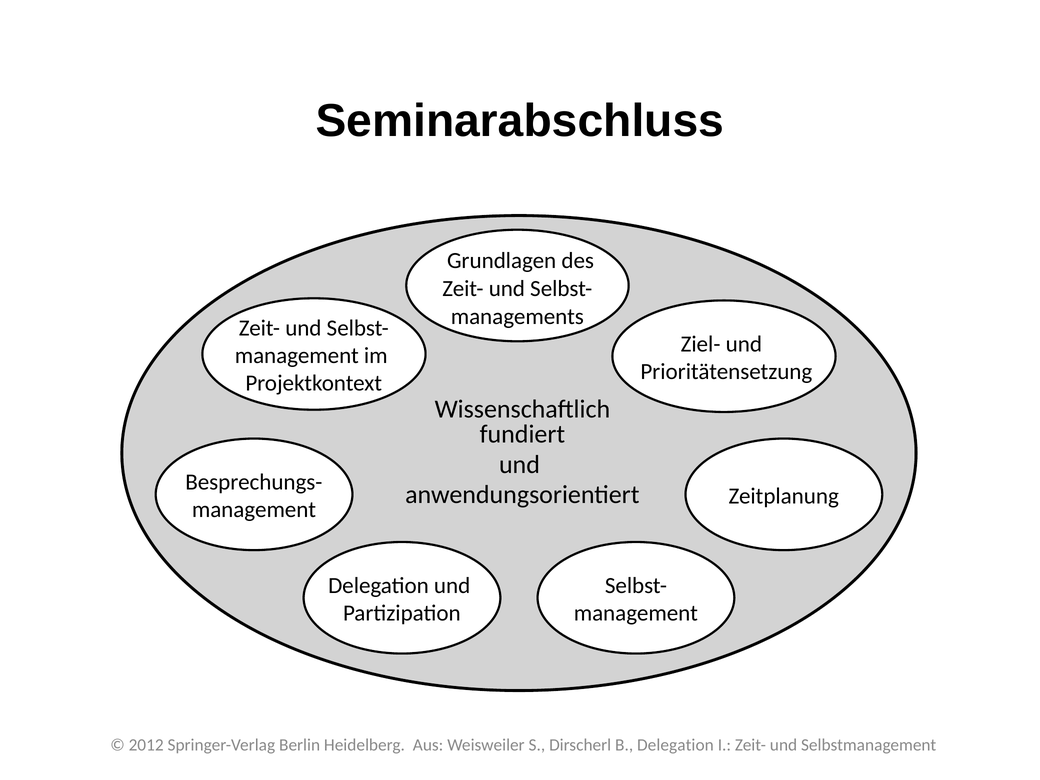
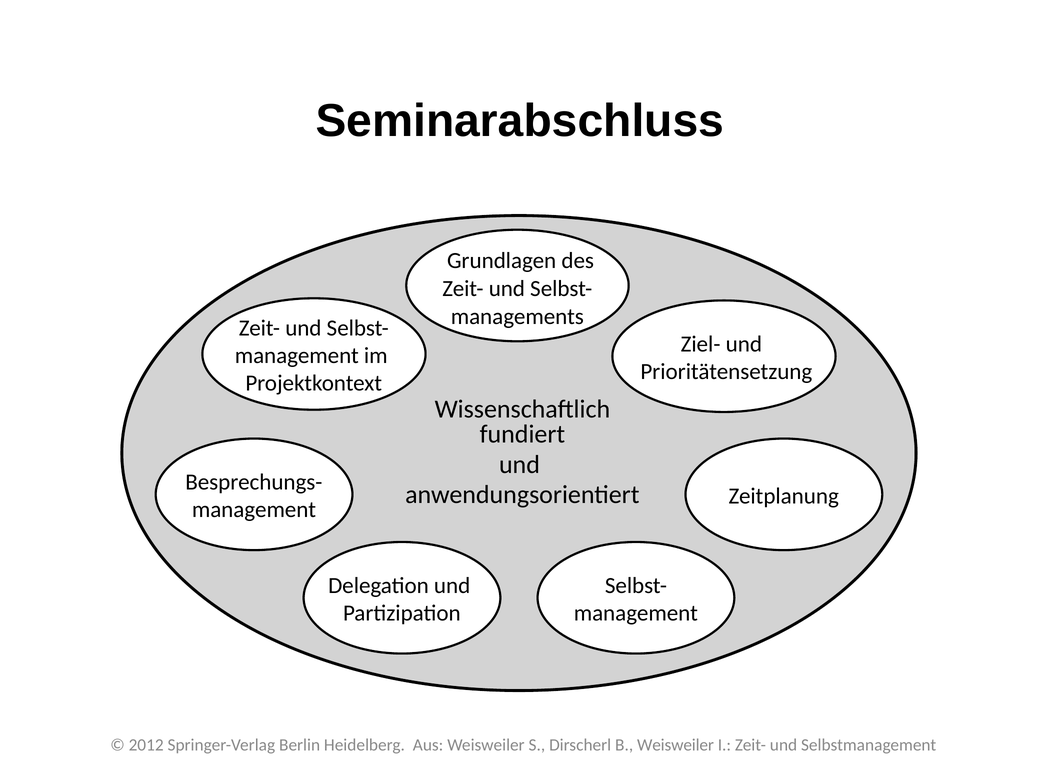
B Delegation: Delegation -> Weisweiler
